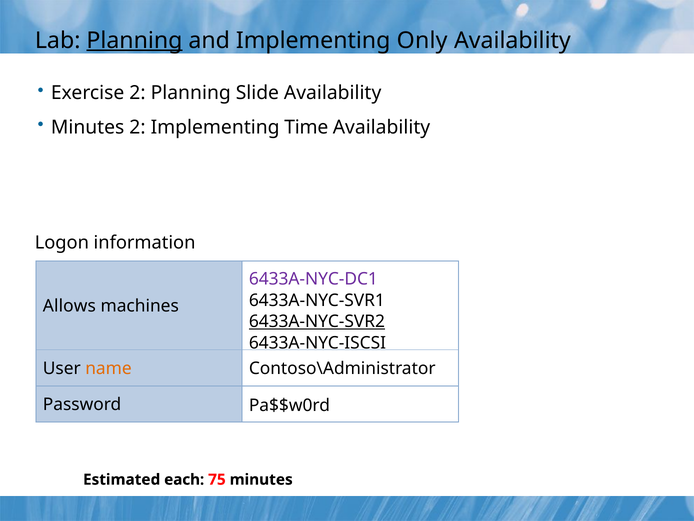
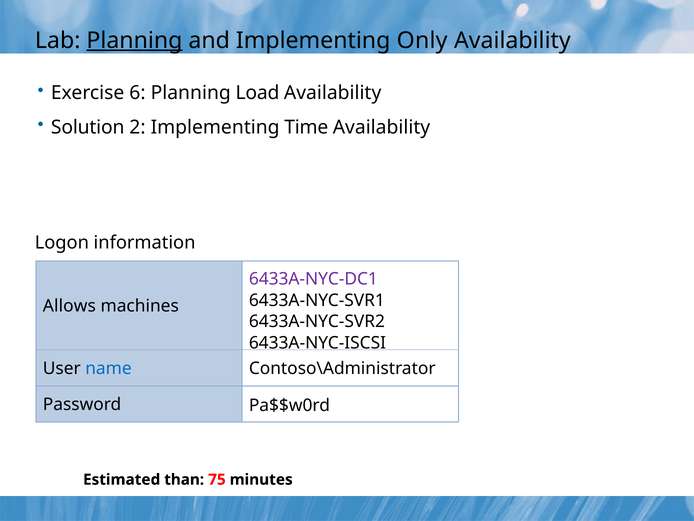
Exercise 2: 2 -> 6
Slide: Slide -> Load
Minutes at (88, 127): Minutes -> Solution
6433A-NYC-SVR2 underline: present -> none
name colour: orange -> blue
each: each -> than
